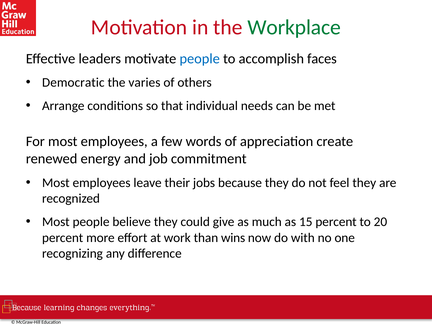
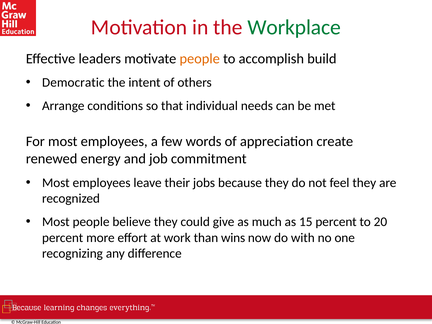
people at (200, 59) colour: blue -> orange
faces: faces -> build
varies: varies -> intent
